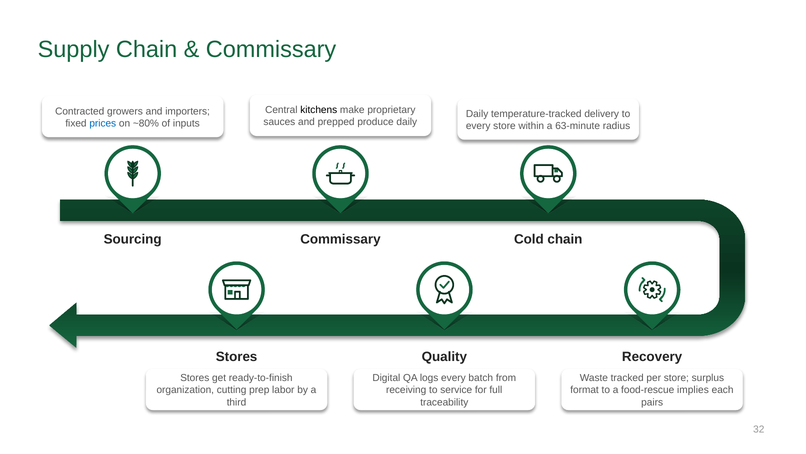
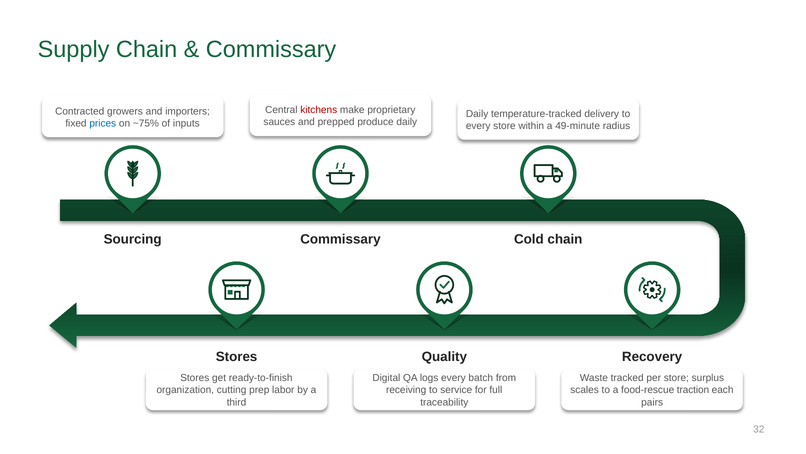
kitchens colour: black -> red
~80%: ~80% -> ~75%
63-minute: 63-minute -> 49-minute
format: format -> scales
implies: implies -> traction
